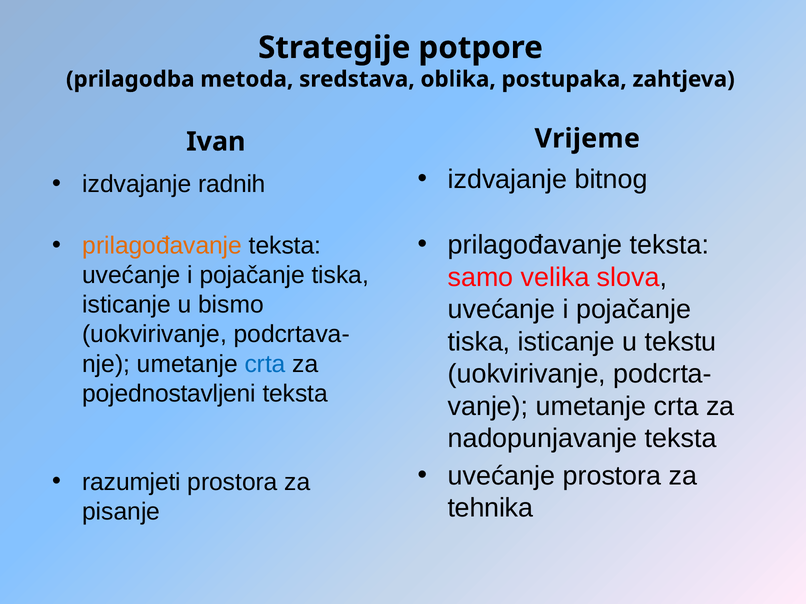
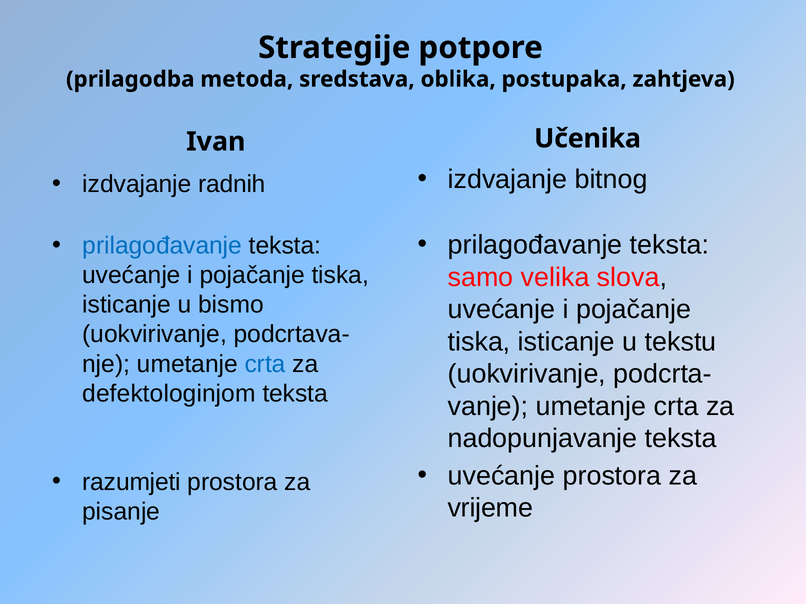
Vrijeme: Vrijeme -> Učenika
prilagođavanje at (162, 246) colour: orange -> blue
pojednostavljeni: pojednostavljeni -> defektologinjom
tehnika: tehnika -> vrijeme
